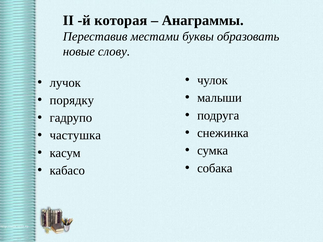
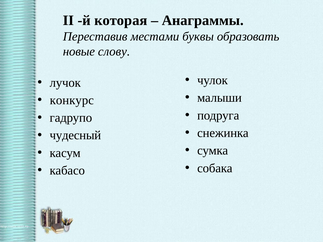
порядку: порядку -> конкурс
частушка: частушка -> чудесный
